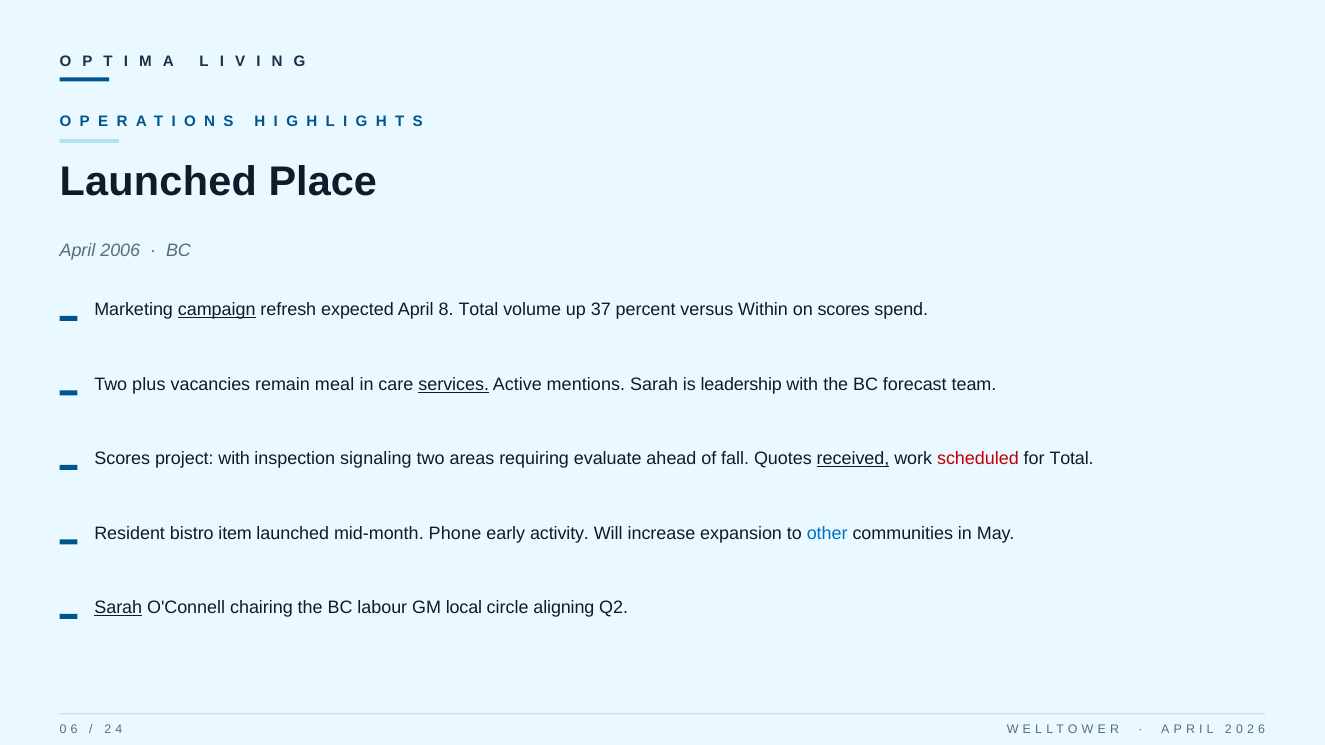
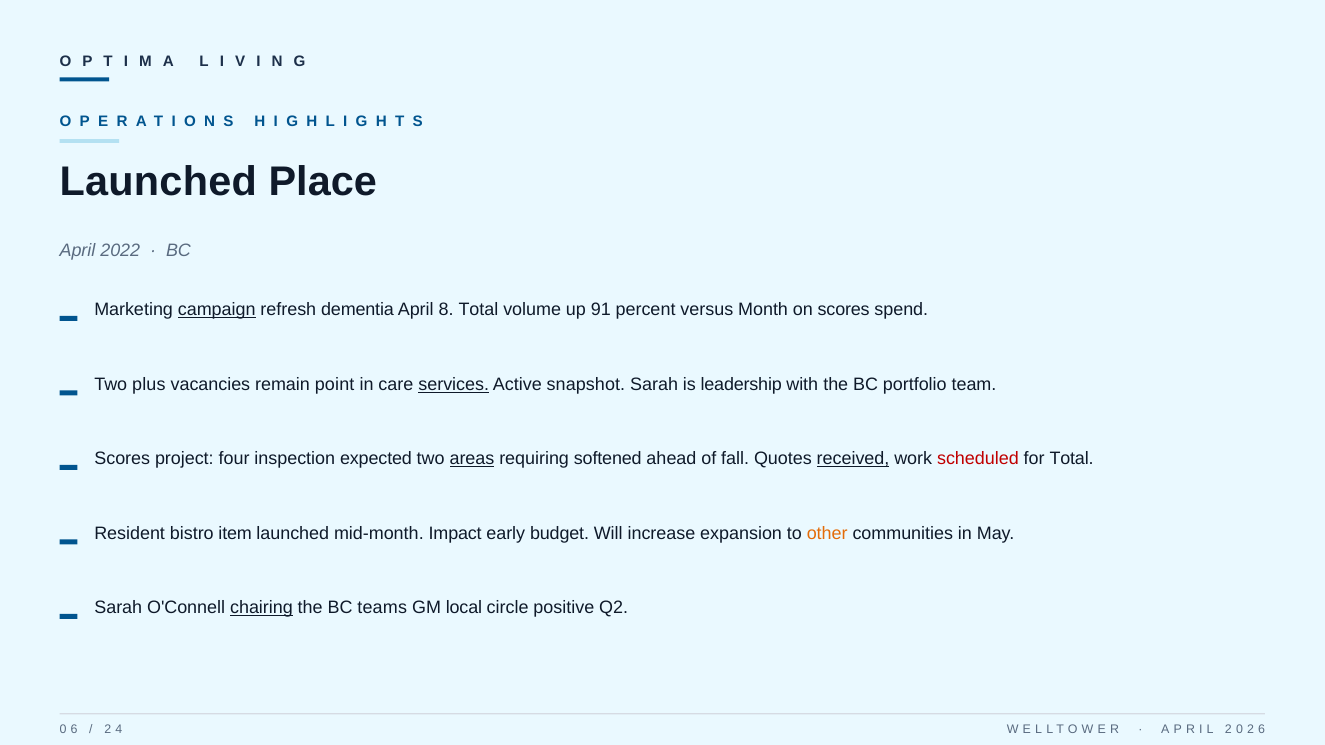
2006: 2006 -> 2022
expected: expected -> dementia
37: 37 -> 91
Within: Within -> Month
meal: meal -> point
mentions: mentions -> snapshot
forecast: forecast -> portfolio
project with: with -> four
signaling: signaling -> expected
areas underline: none -> present
evaluate: evaluate -> softened
Phone: Phone -> Impact
activity: activity -> budget
other colour: blue -> orange
Sarah at (118, 608) underline: present -> none
chairing underline: none -> present
labour: labour -> teams
aligning: aligning -> positive
